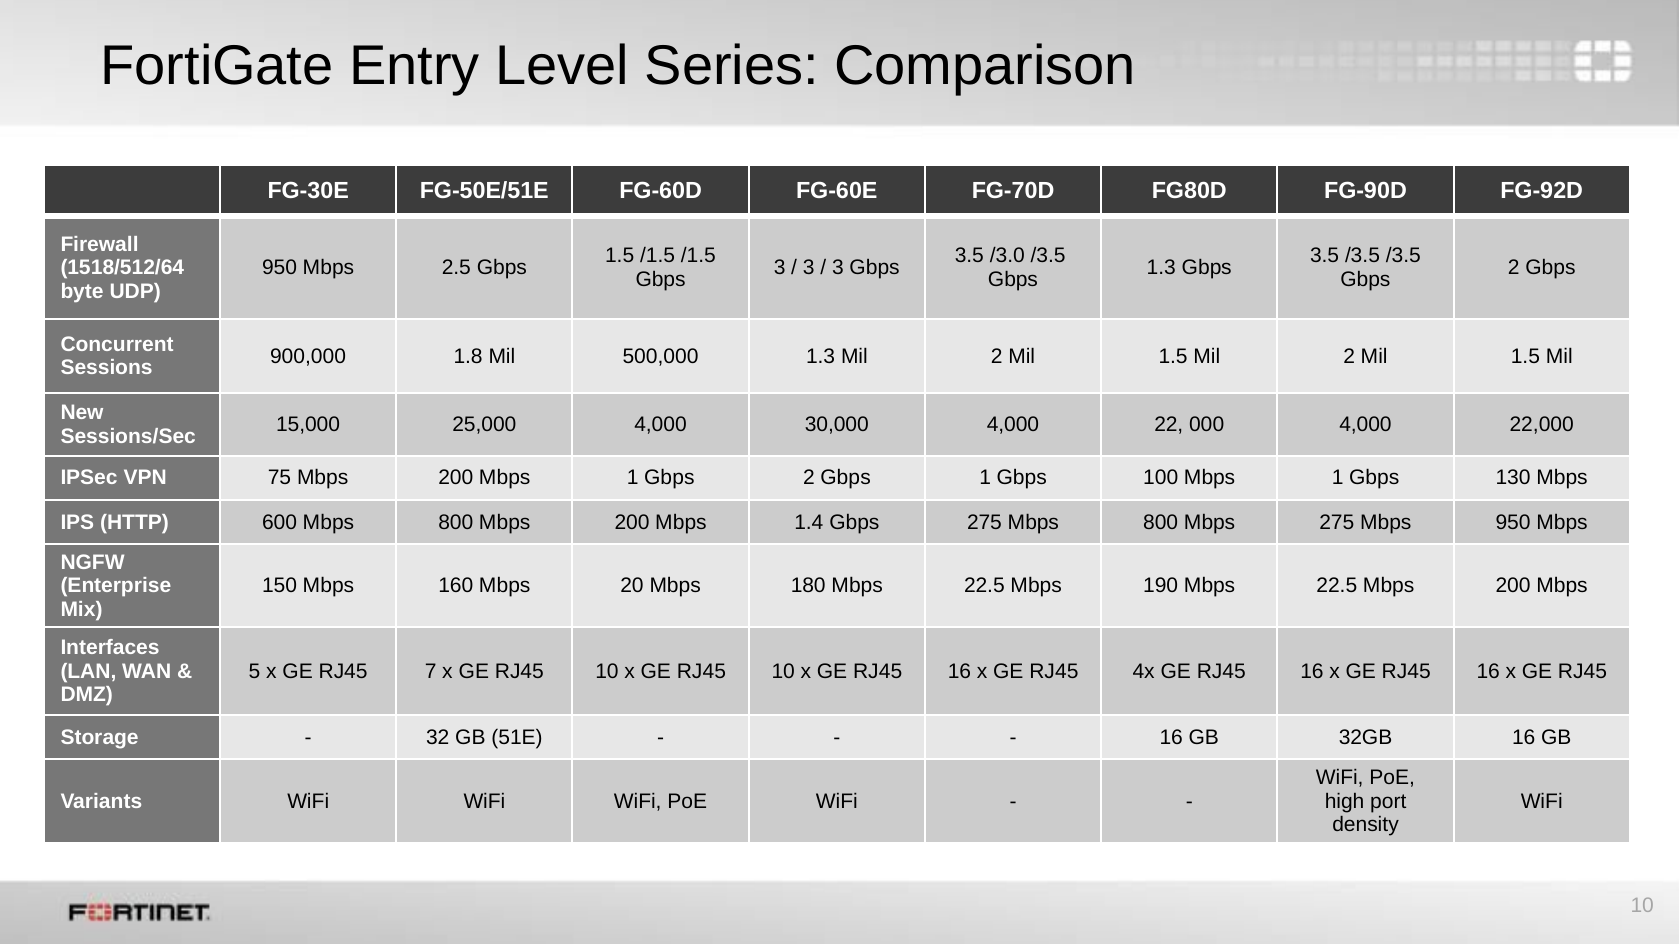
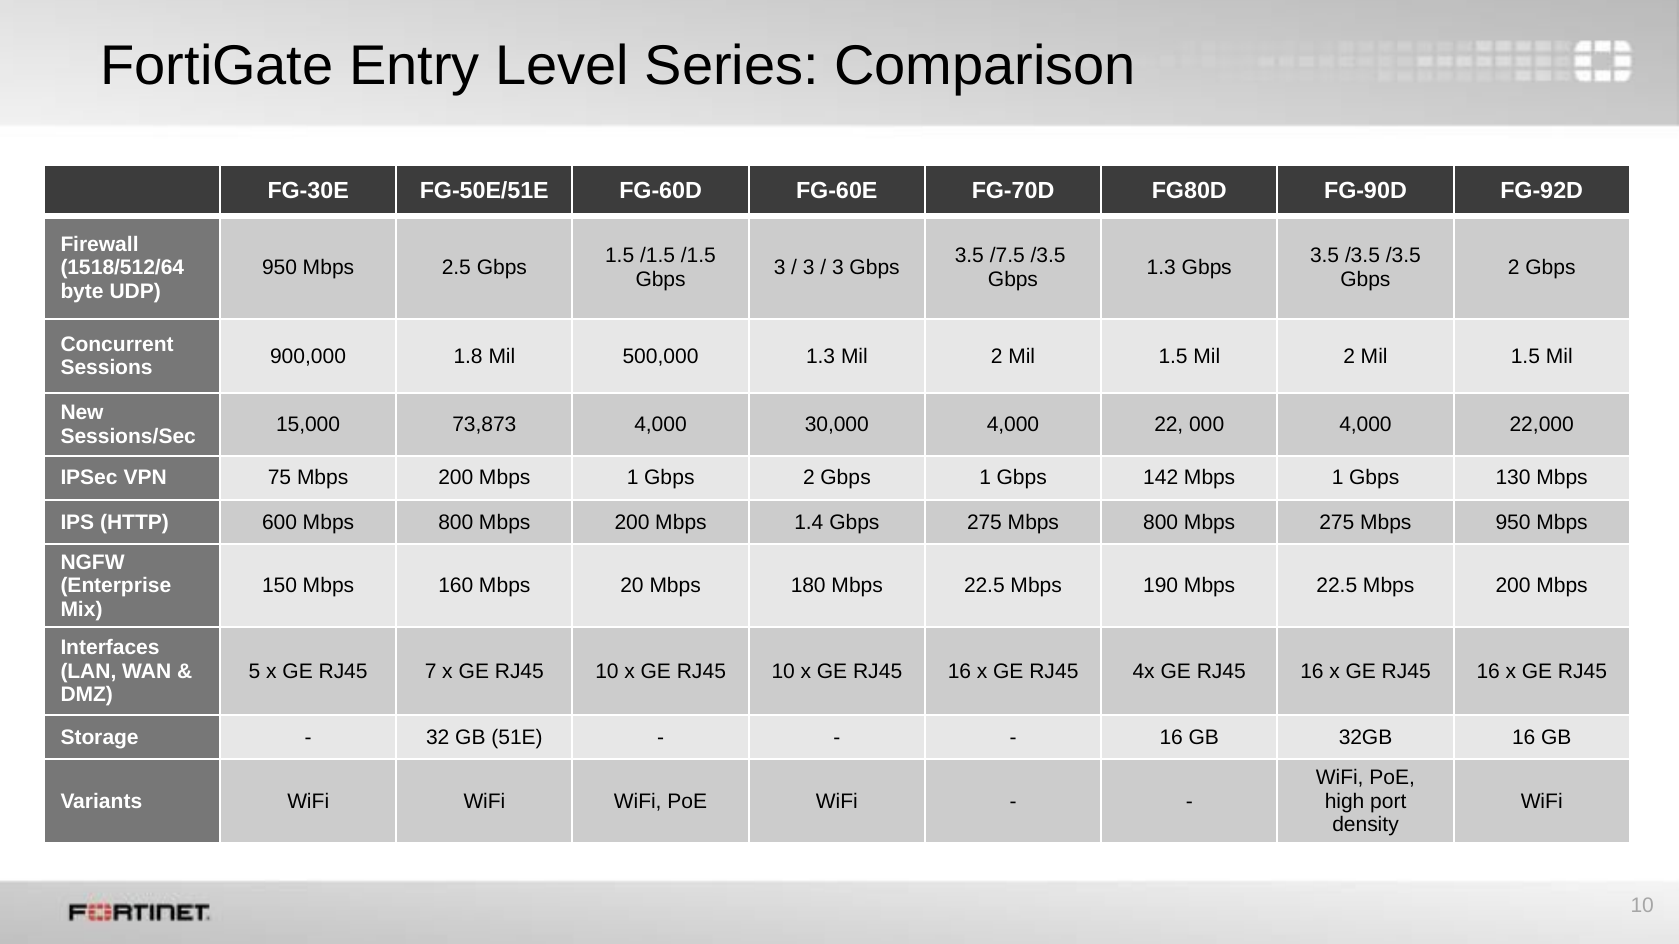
/3.0: /3.0 -> /7.5
25,000: 25,000 -> 73,873
100: 100 -> 142
